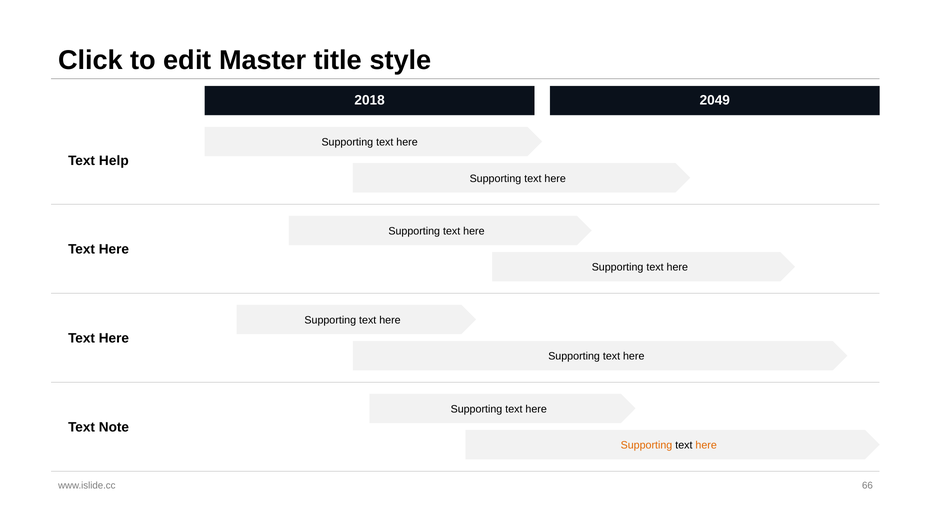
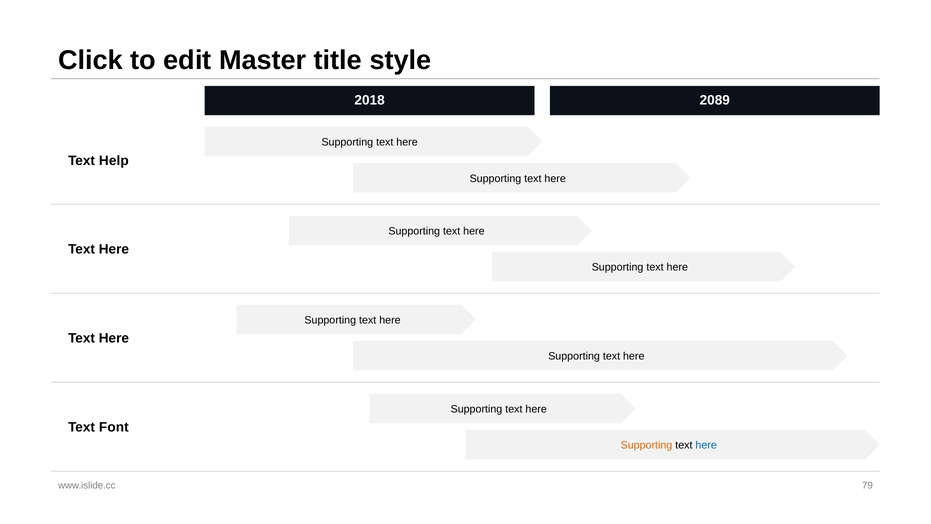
2049: 2049 -> 2089
Note: Note -> Font
here at (706, 445) colour: orange -> blue
66: 66 -> 79
